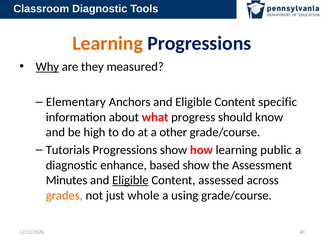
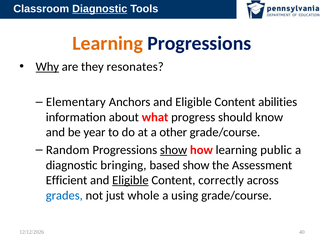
Diagnostic at (100, 9) underline: none -> present
measured: measured -> resonates
specific: specific -> abilities
high: high -> year
Tutorials: Tutorials -> Random
show at (174, 150) underline: none -> present
enhance: enhance -> bringing
Minutes: Minutes -> Efficient
assessed: assessed -> correctly
grades colour: orange -> blue
